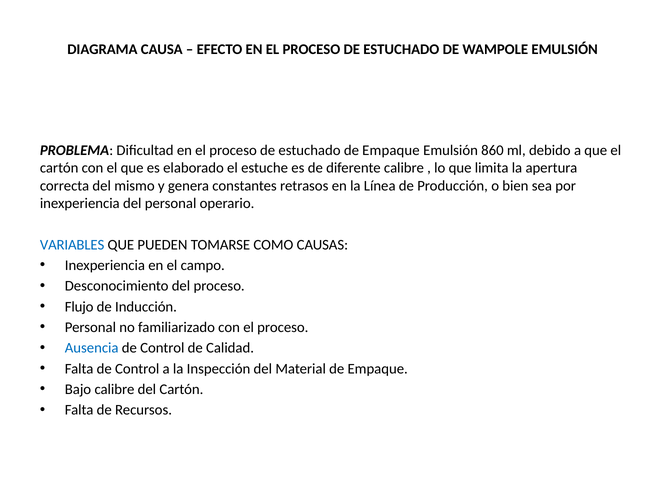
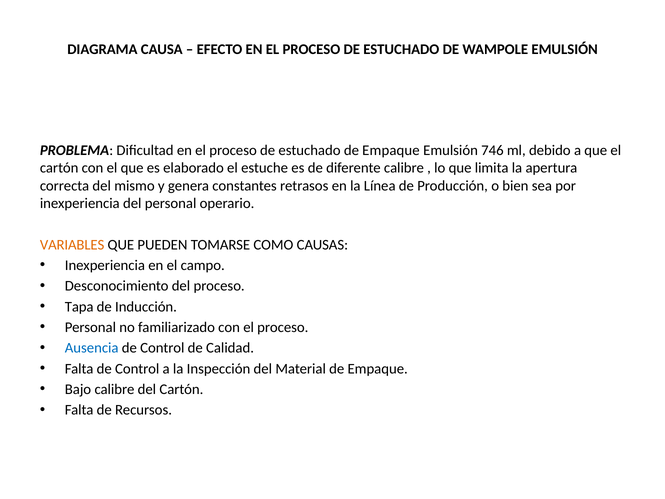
860: 860 -> 746
VARIABLES colour: blue -> orange
Flujo: Flujo -> Tapa
